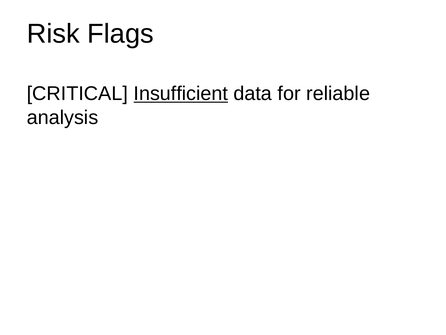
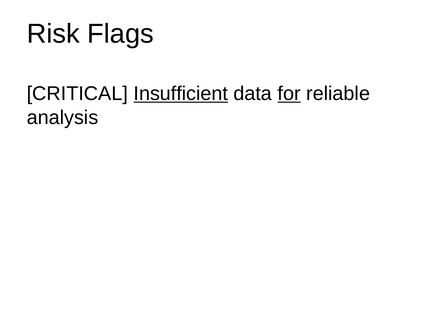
for underline: none -> present
